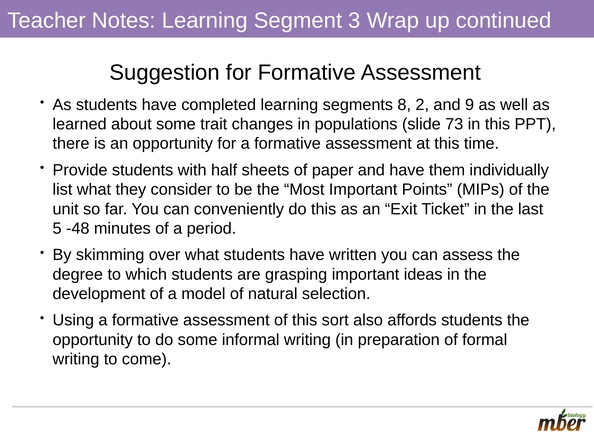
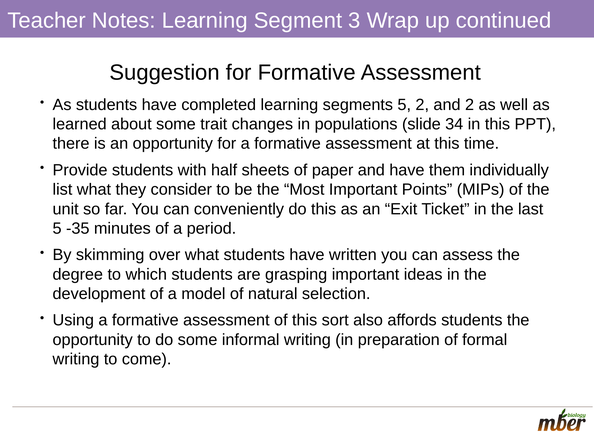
segments 8: 8 -> 5
and 9: 9 -> 2
73: 73 -> 34
-48: -48 -> -35
